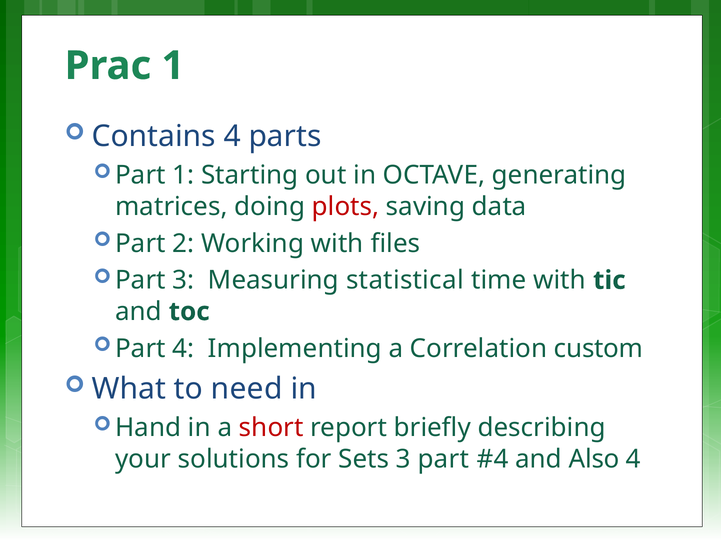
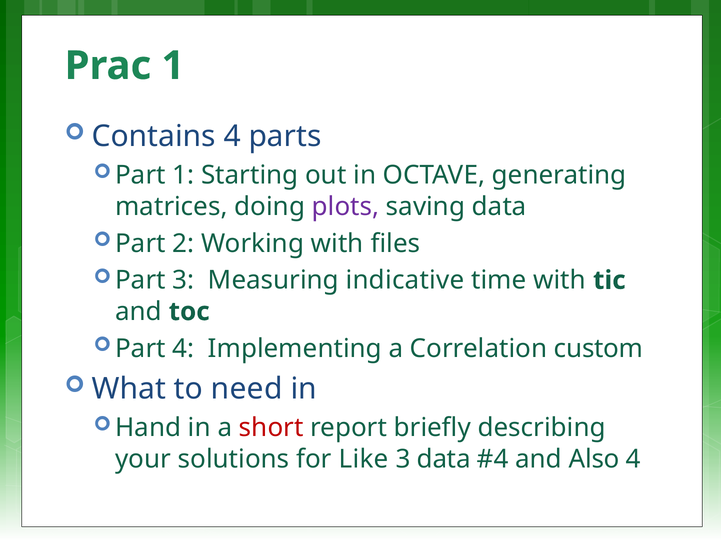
plots colour: red -> purple
statistical: statistical -> indicative
Sets: Sets -> Like
3 part: part -> data
